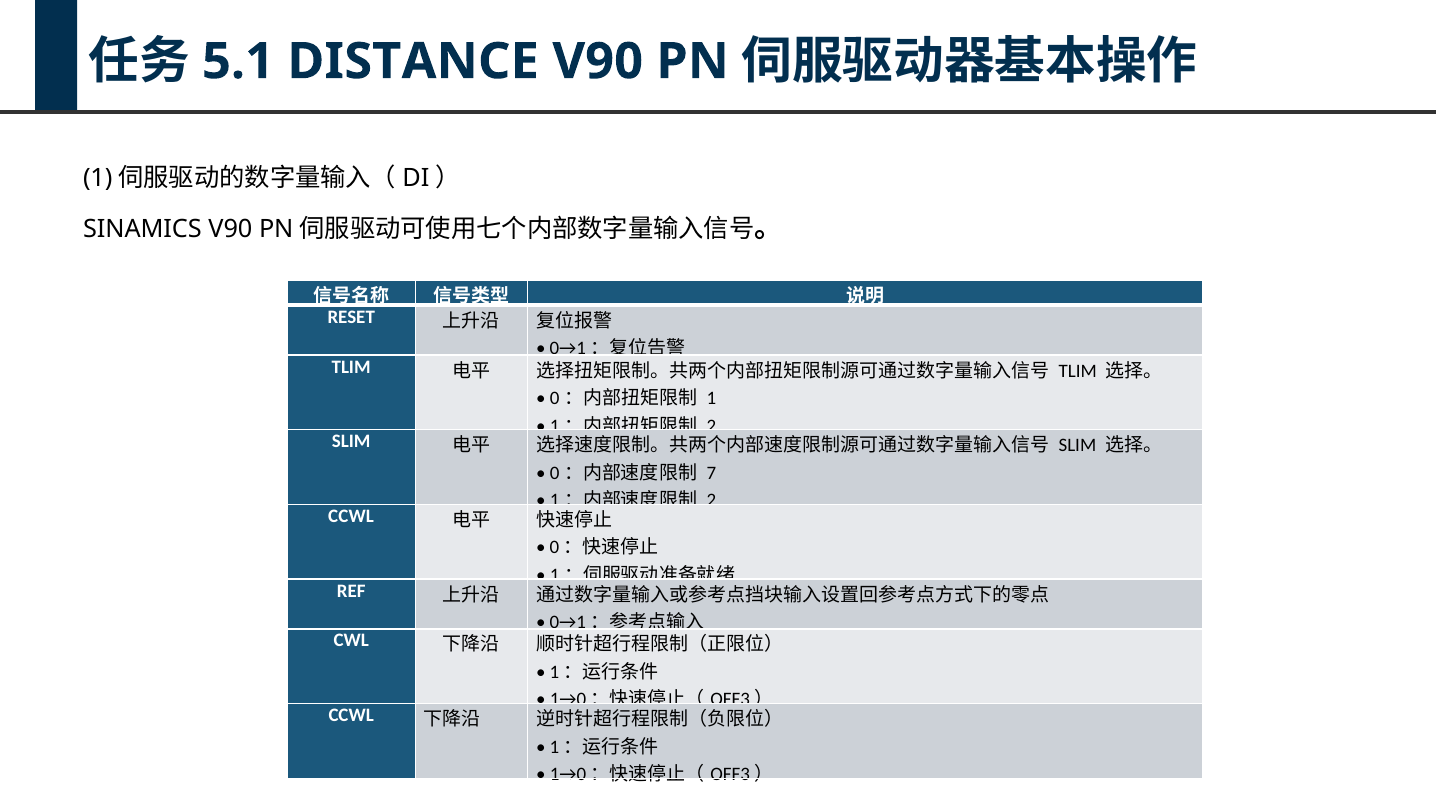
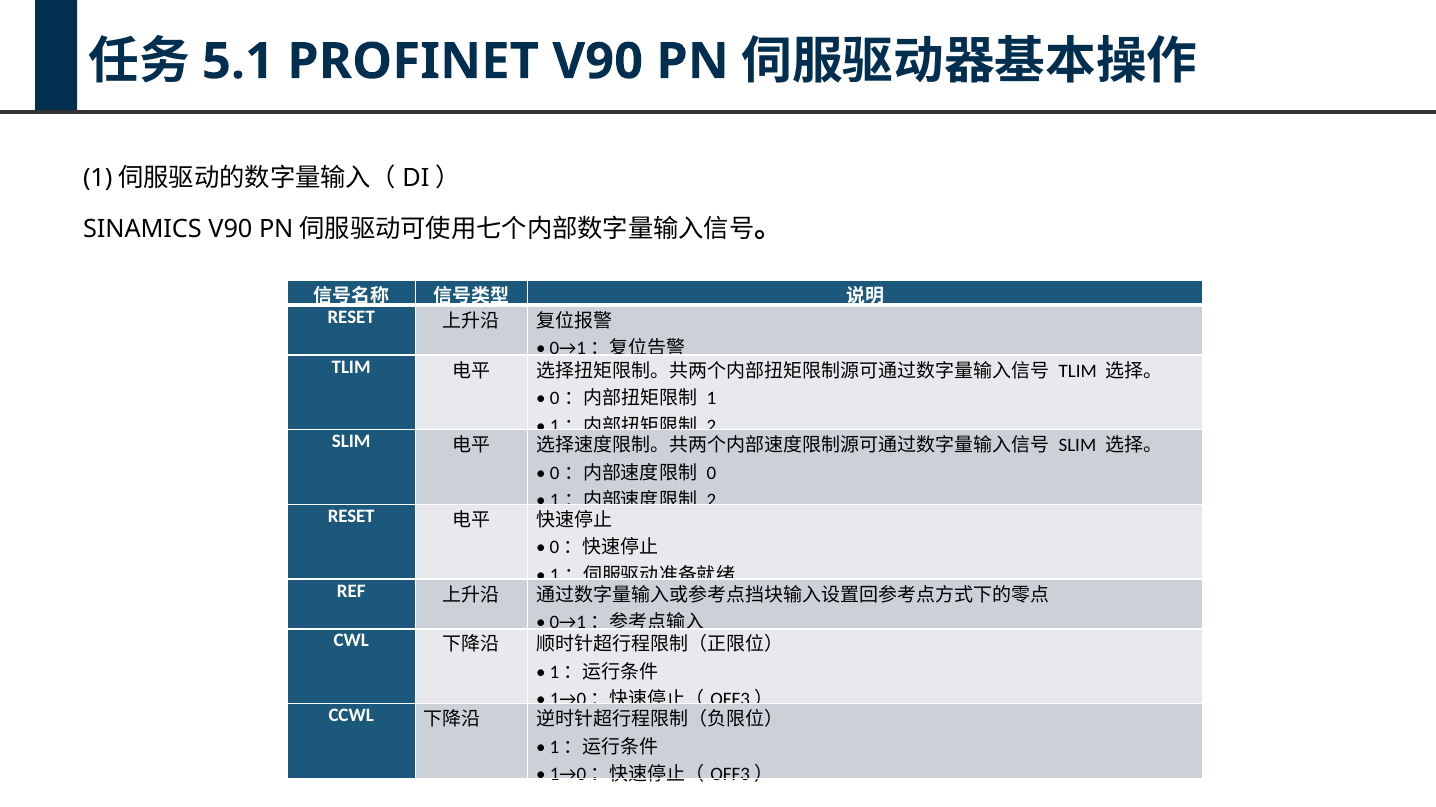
DISTANCE: DISTANCE -> PROFINET
7: 7 -> 0
CCWL at (351, 517): CCWL -> RESET
